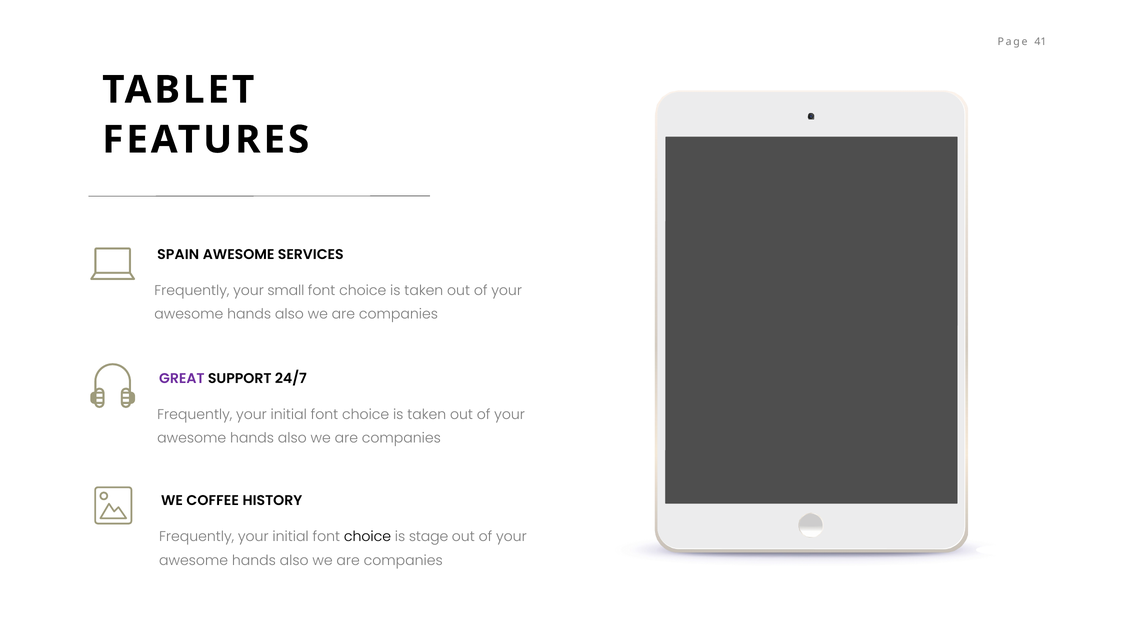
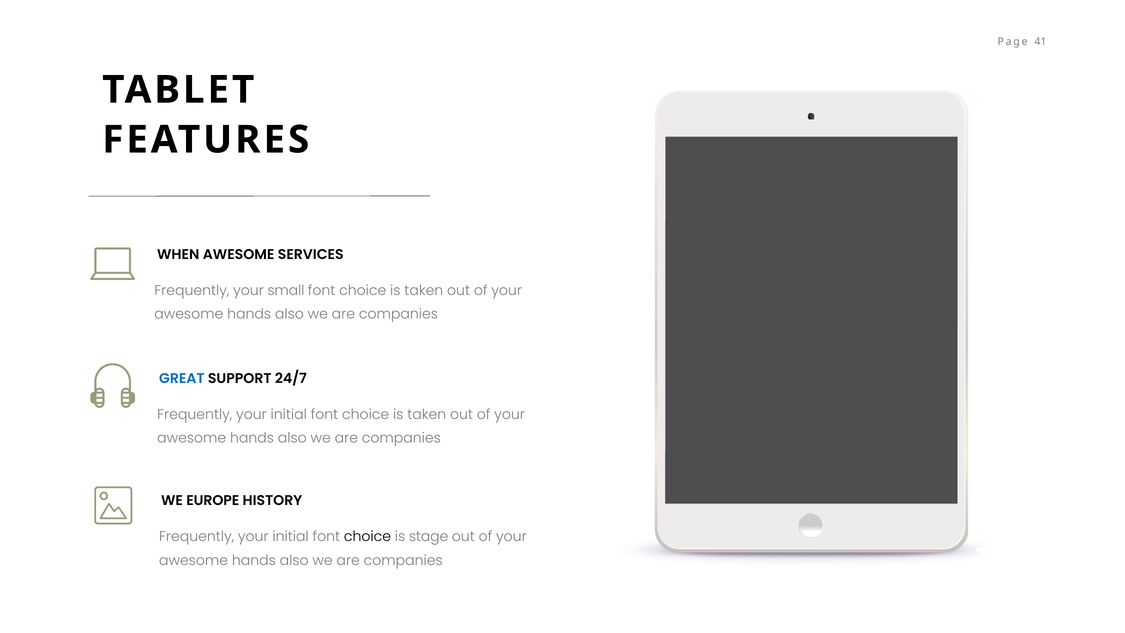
SPAIN: SPAIN -> WHEN
GREAT colour: purple -> blue
COFFEE: COFFEE -> EUROPE
